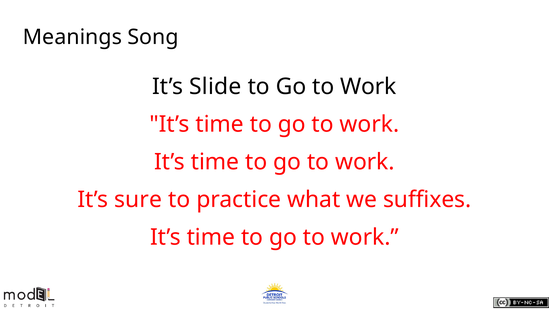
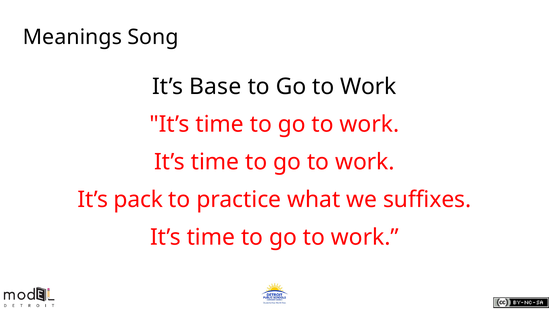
Slide: Slide -> Base
sure: sure -> pack
